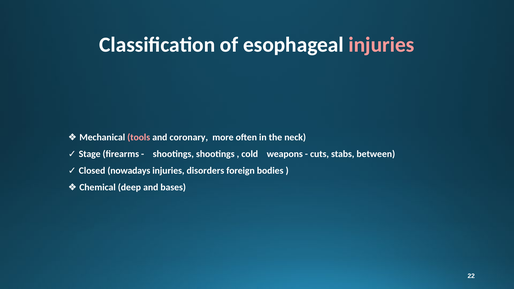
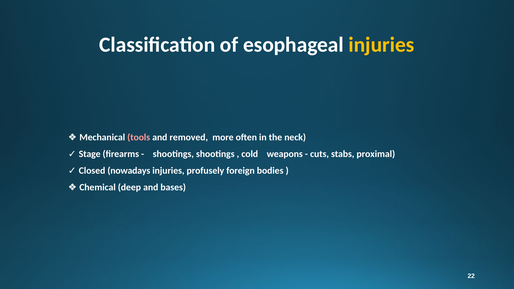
injuries at (381, 45) colour: pink -> yellow
coronary: coronary -> removed
between: between -> proximal
disorders: disorders -> profusely
